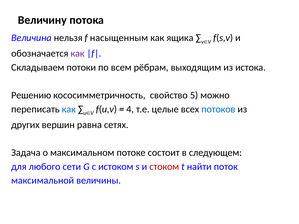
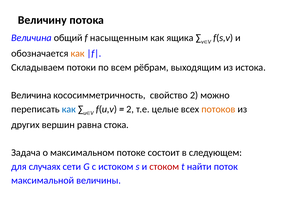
нельзя: нельзя -> общий
как at (78, 53) colour: purple -> orange
Решению at (31, 95): Решению -> Величина
свойство 5: 5 -> 2
4 at (130, 109): 4 -> 2
потоков colour: blue -> orange
сетях: сетях -> стока
любого: любого -> случаях
